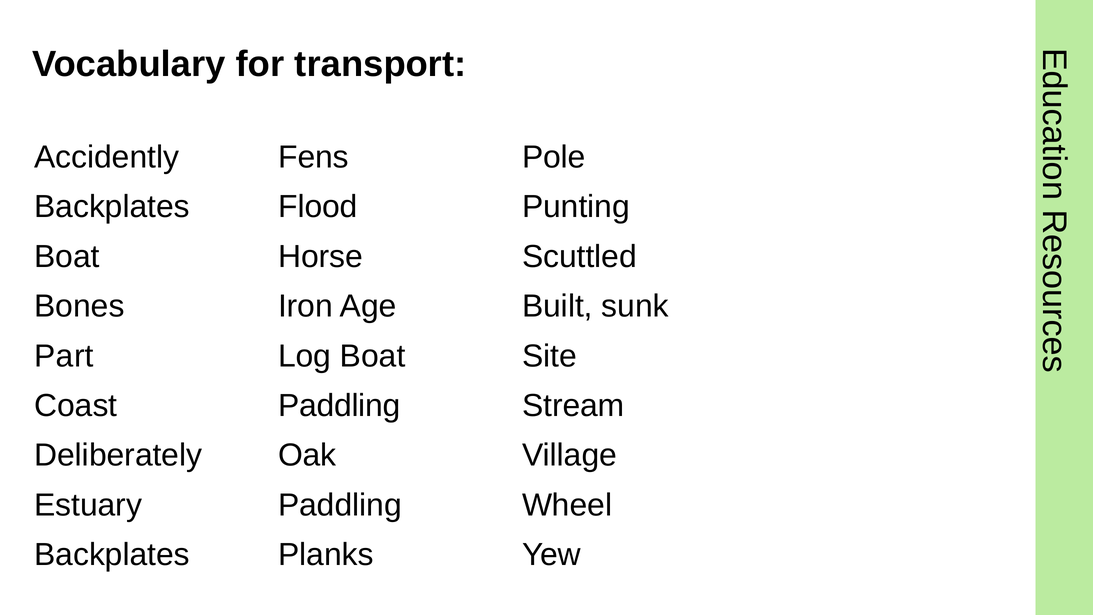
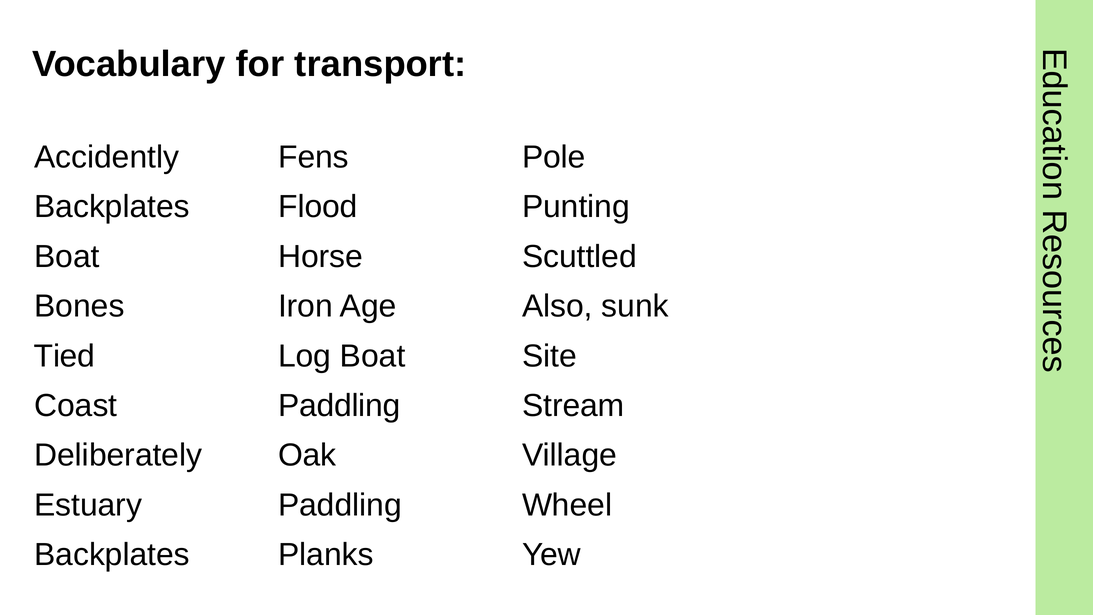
Built: Built -> Also
Part: Part -> Tied
